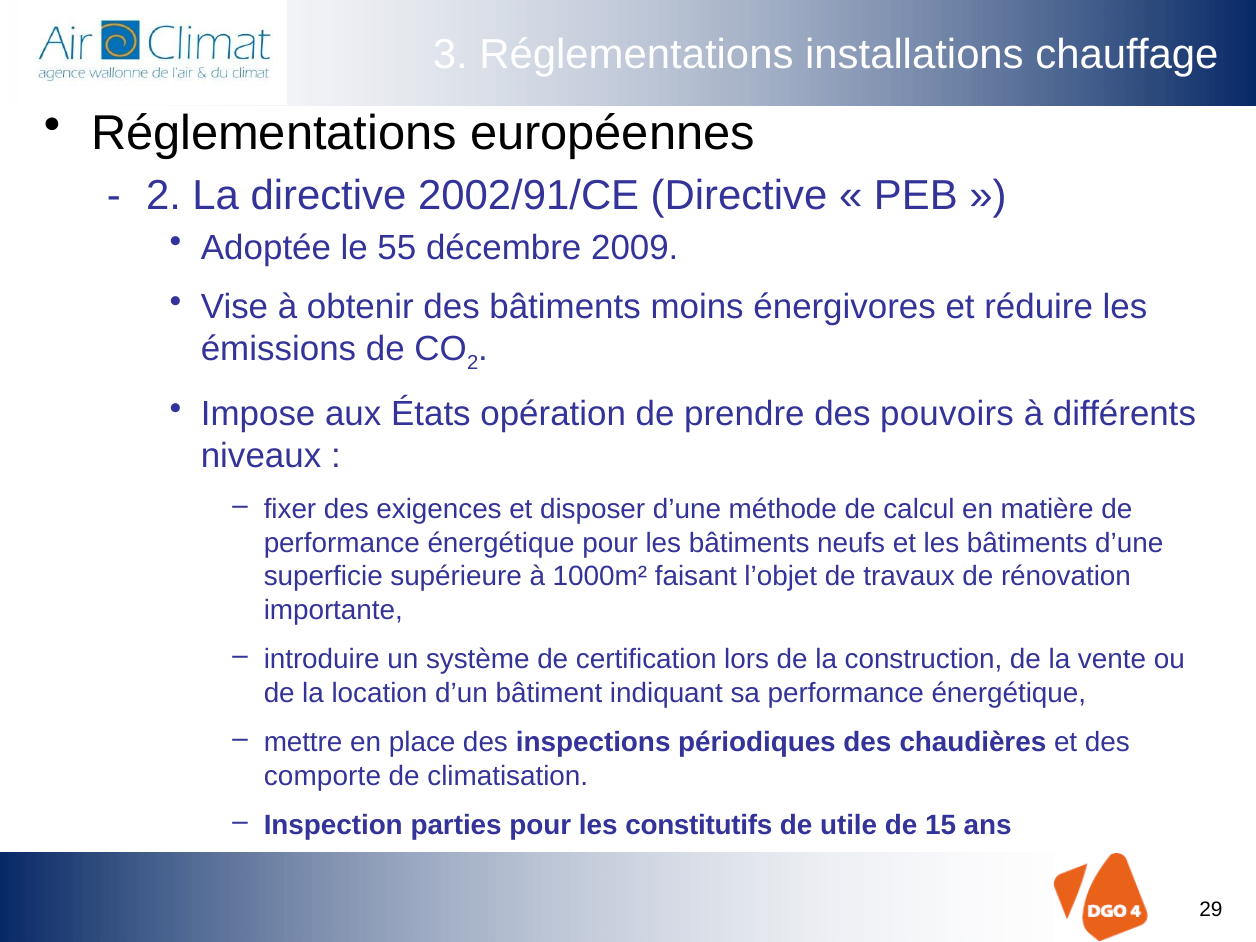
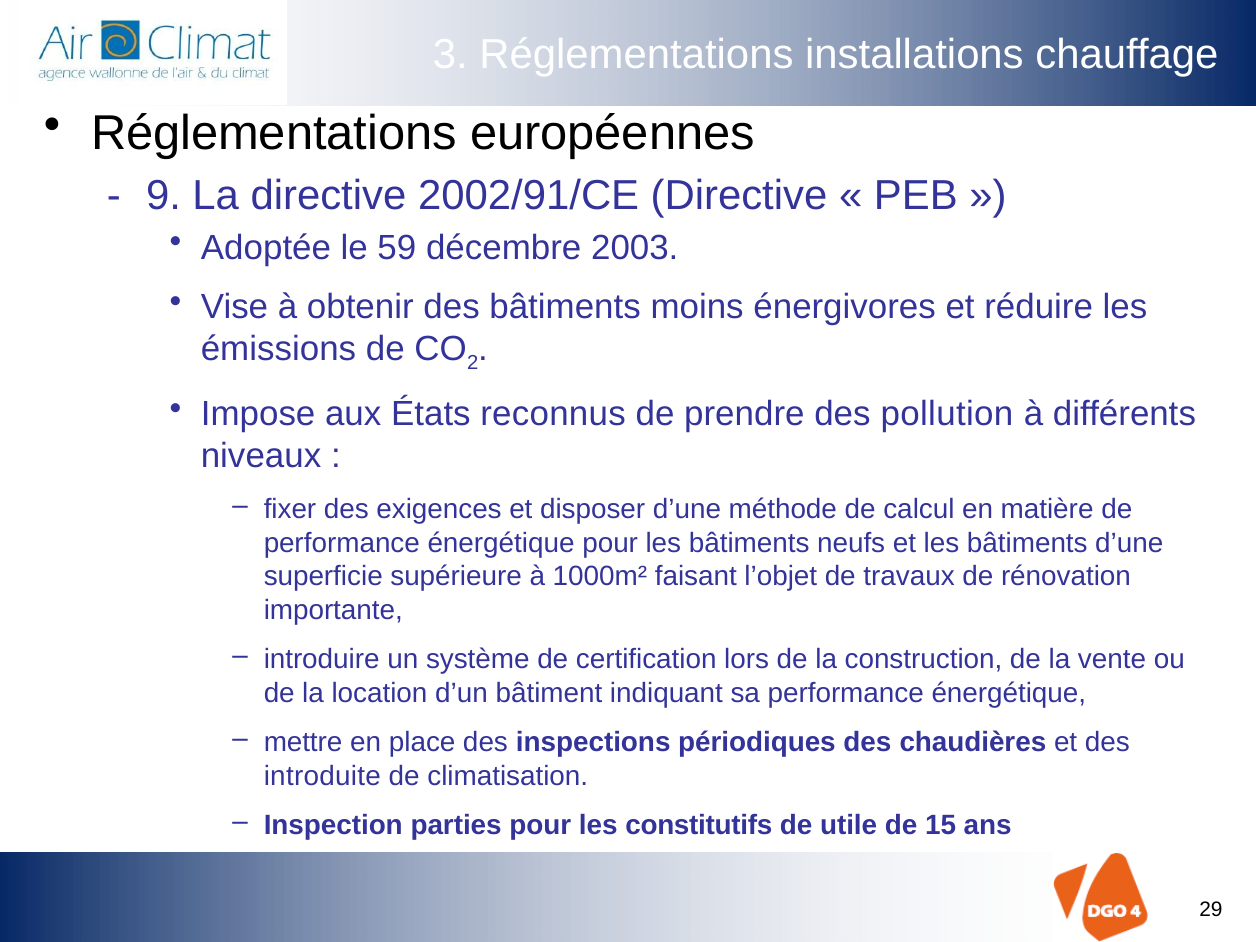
2 at (163, 196): 2 -> 9
55: 55 -> 59
2009: 2009 -> 2003
opération: opération -> reconnus
pouvoirs: pouvoirs -> pollution
comporte: comporte -> introduite
